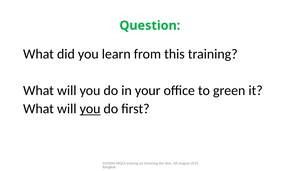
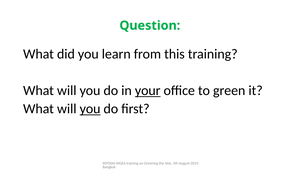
your underline: none -> present
